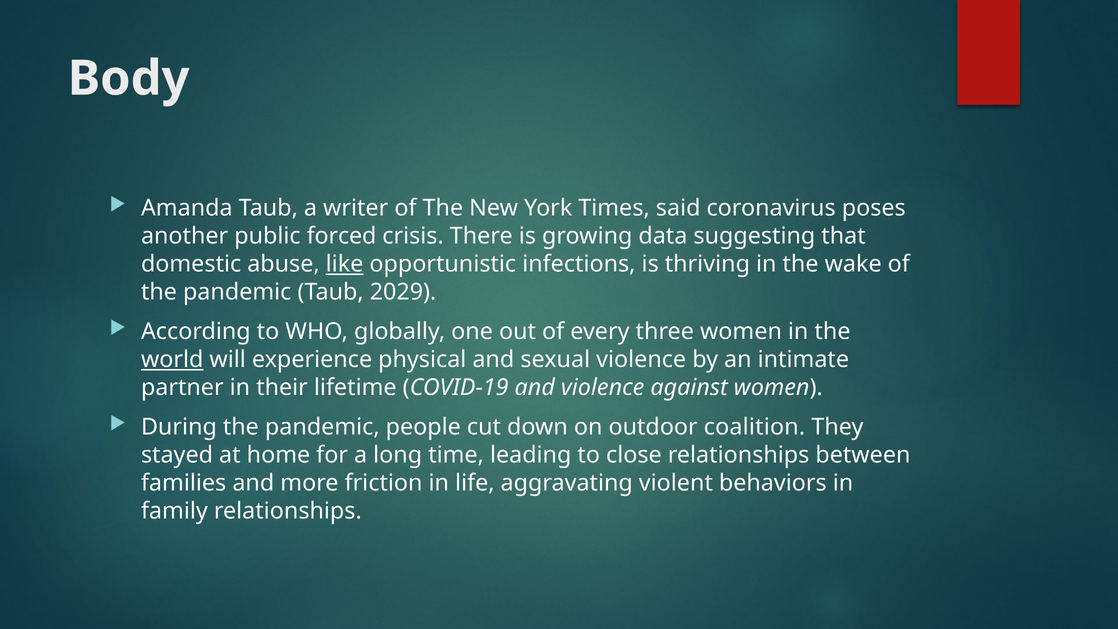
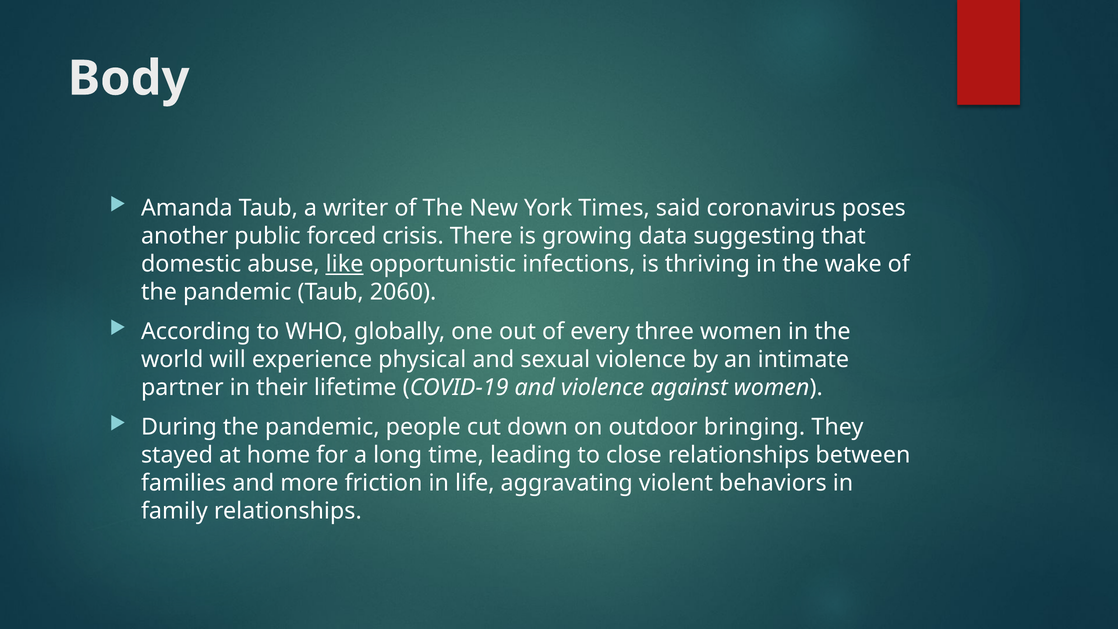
2029: 2029 -> 2060
world underline: present -> none
coalition: coalition -> bringing
